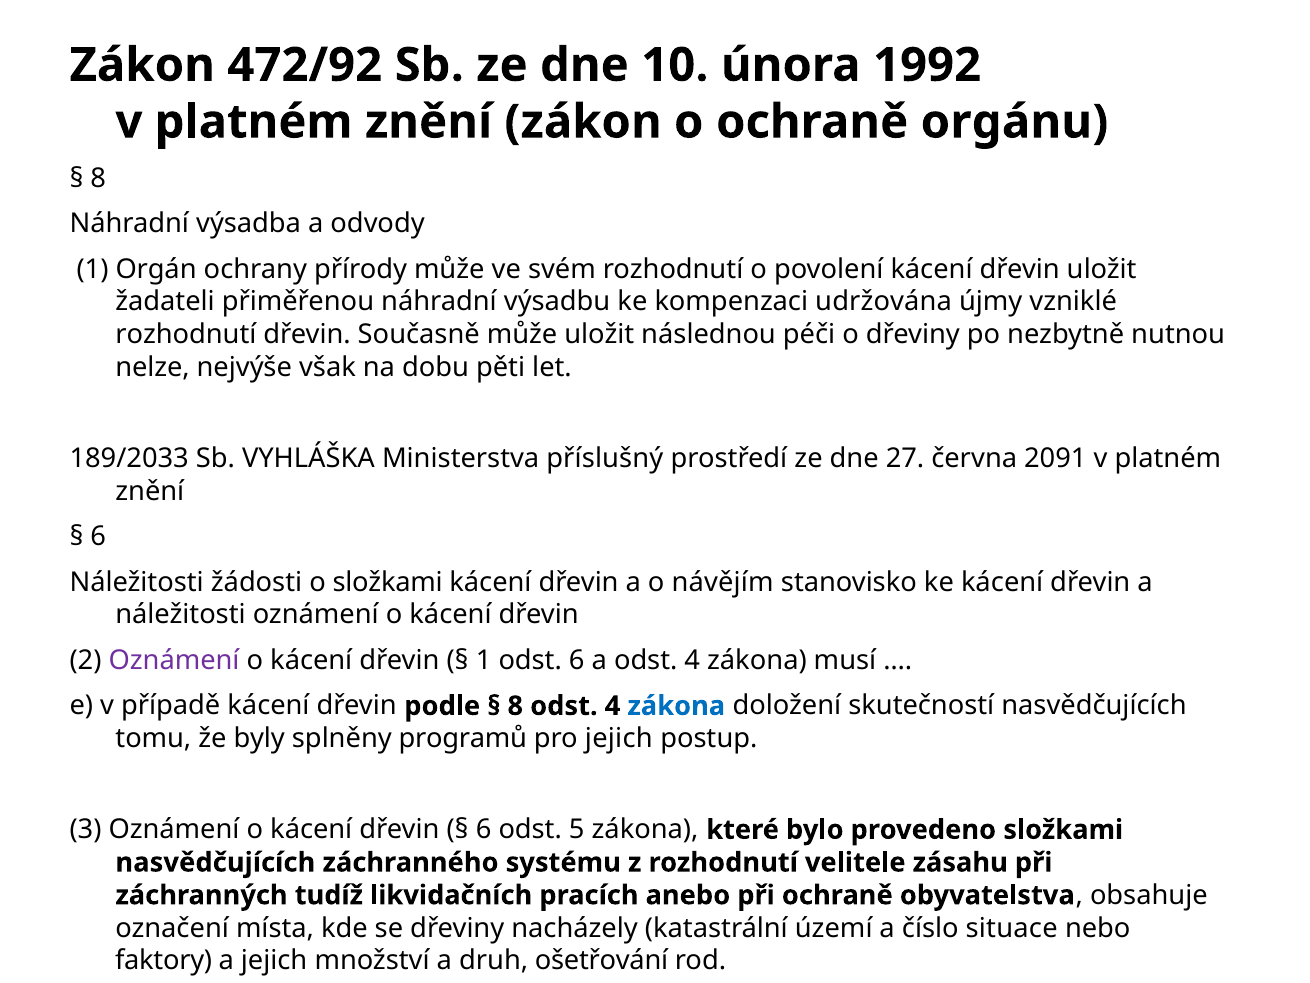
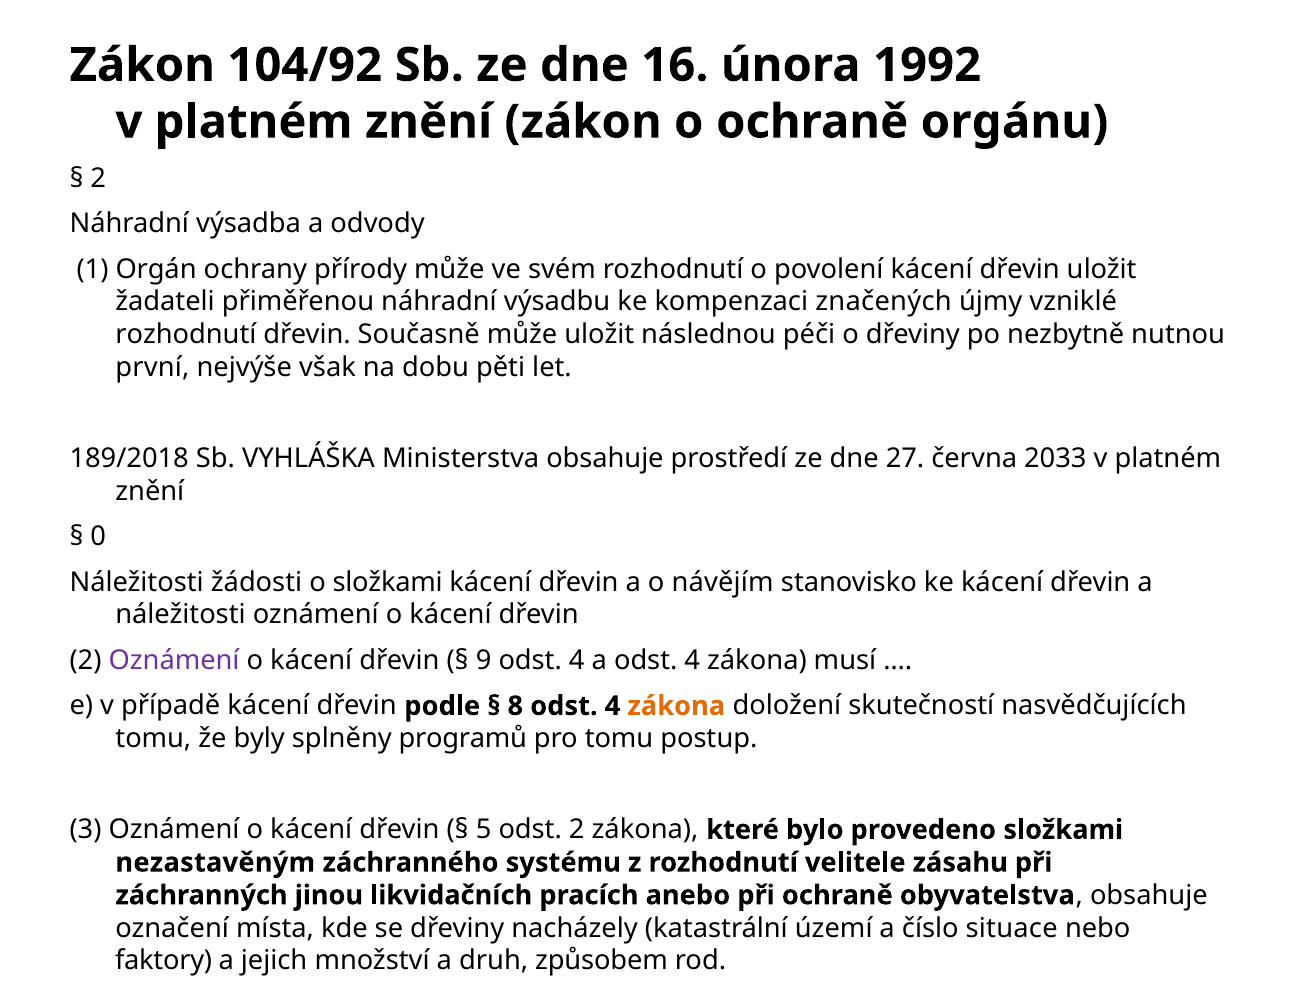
472/92: 472/92 -> 104/92
10: 10 -> 16
8 at (98, 178): 8 -> 2
udržována: udržována -> značených
nelze: nelze -> první
189/2033: 189/2033 -> 189/2018
Ministerstva příslušný: příslušný -> obsahuje
2091: 2091 -> 2033
6 at (98, 536): 6 -> 0
1 at (484, 660): 1 -> 9
6 at (577, 660): 6 -> 4
zákona at (676, 706) colour: blue -> orange
pro jejich: jejich -> tomu
6 at (484, 829): 6 -> 5
odst 5: 5 -> 2
nasvědčujících at (215, 862): nasvědčujících -> nezastavěným
tudíž: tudíž -> jinou
ošetřování: ošetřování -> způsobem
